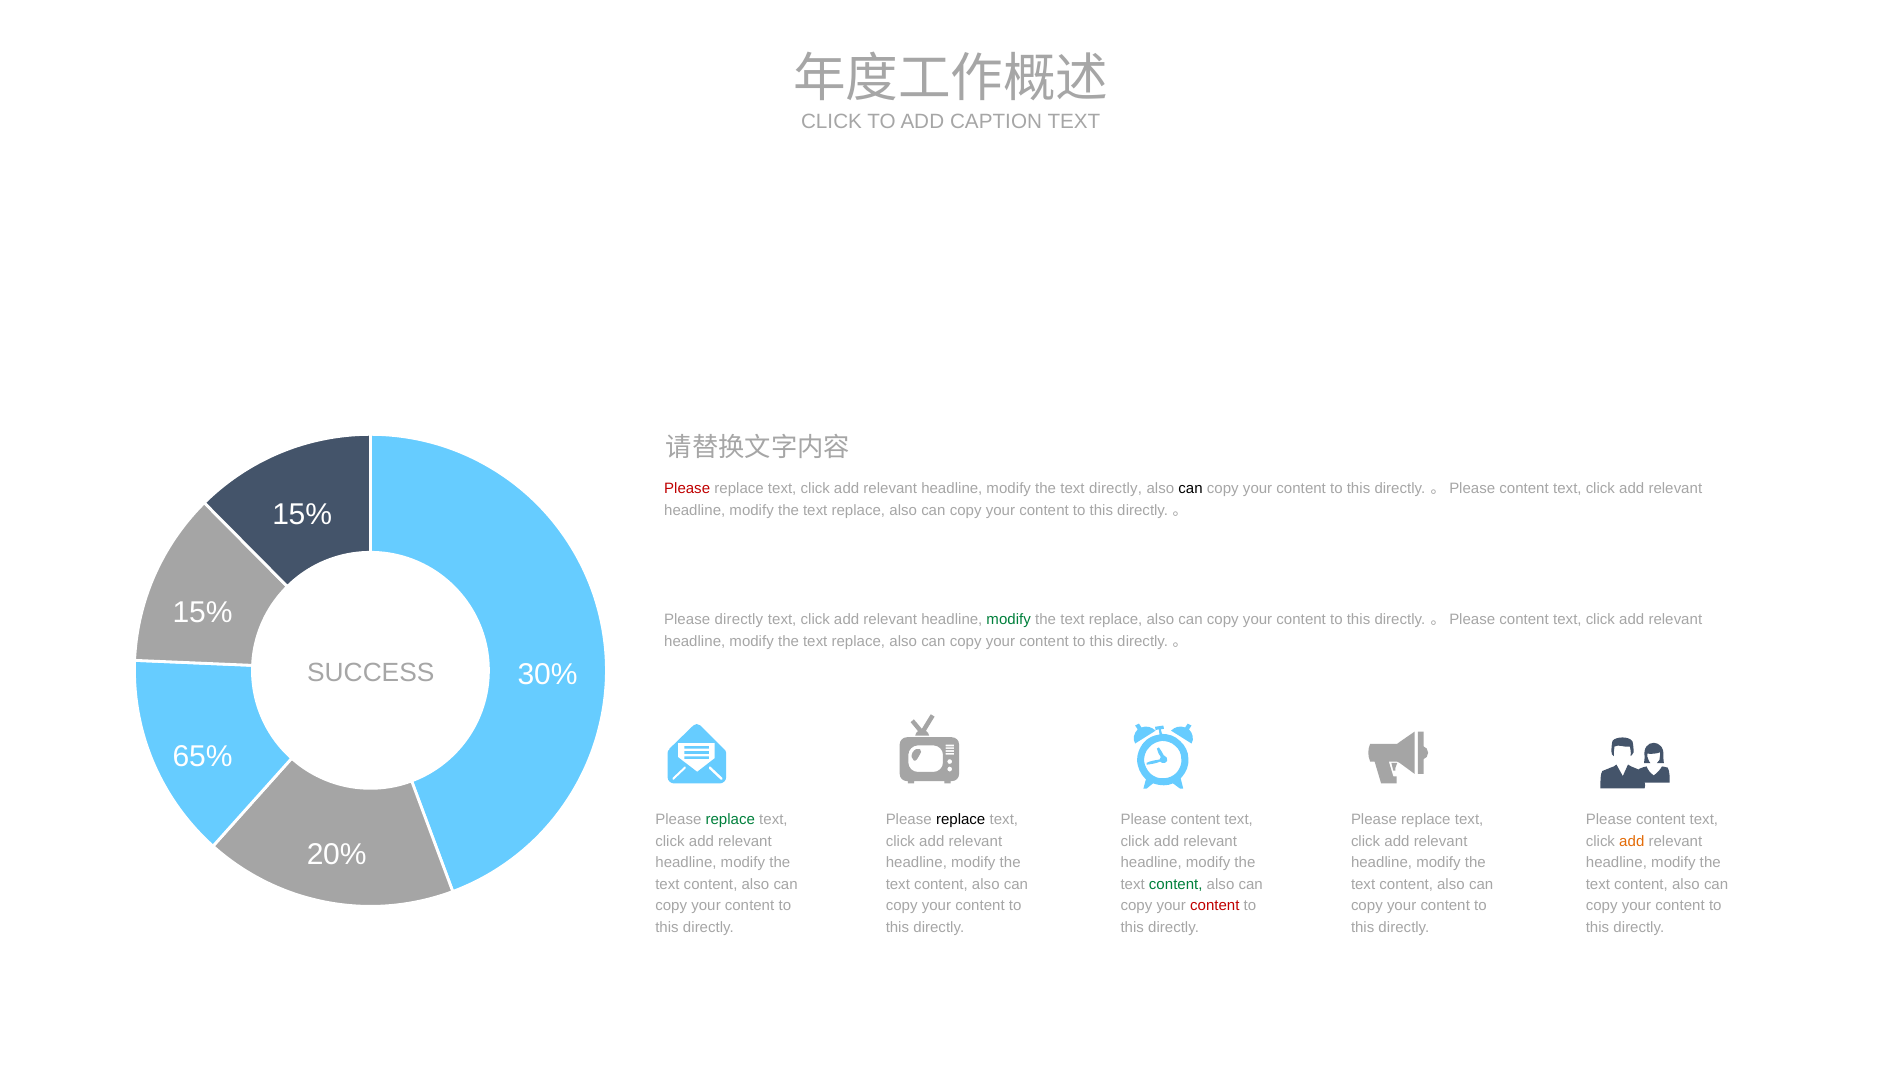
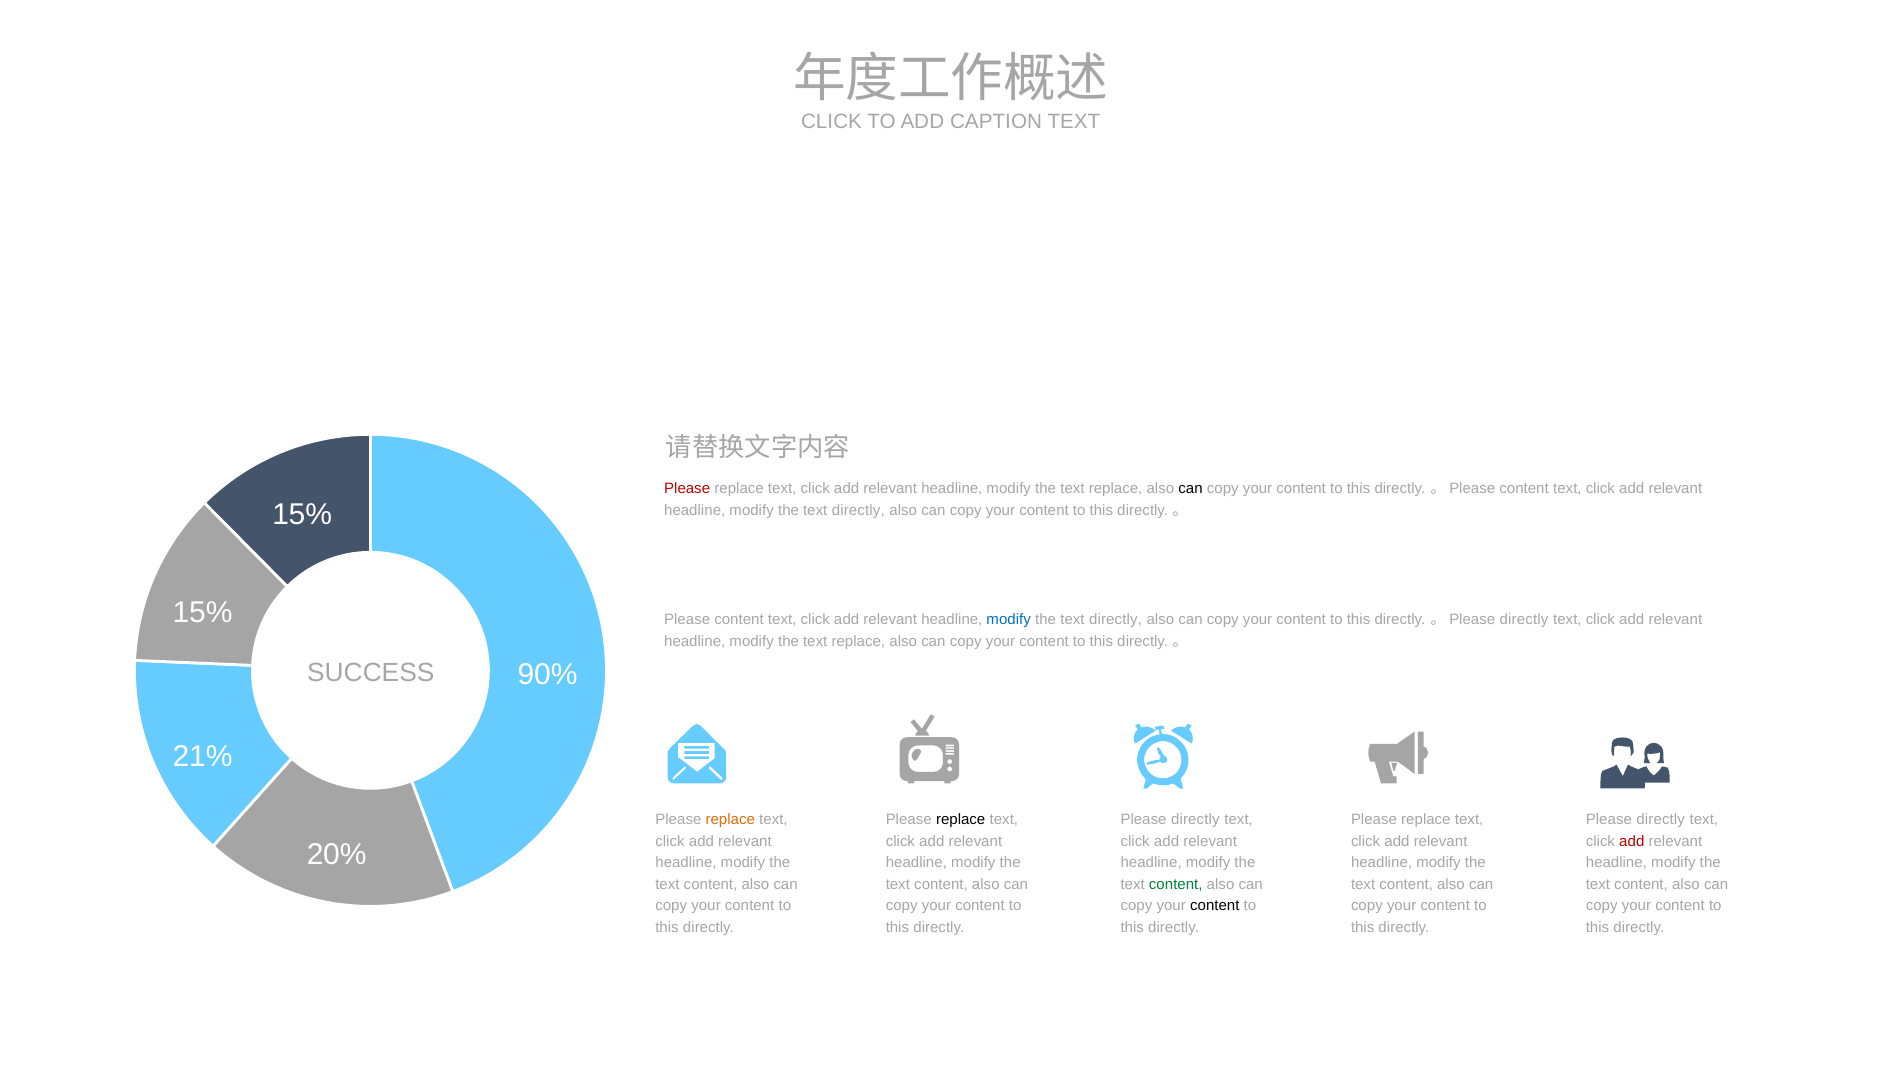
directly at (1115, 489): directly -> replace
replace at (858, 510): replace -> directly
Please directly: directly -> content
modify at (1009, 620) colour: green -> blue
replace at (1116, 620): replace -> directly
content at (1524, 620): content -> directly
30%: 30% -> 90%
65%: 65% -> 21%
replace at (730, 819) colour: green -> orange
content at (1195, 819): content -> directly
content at (1661, 819): content -> directly
add at (1632, 841) colour: orange -> red
content at (1215, 906) colour: red -> black
